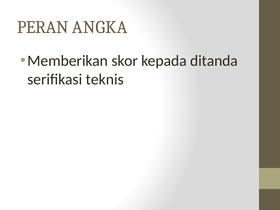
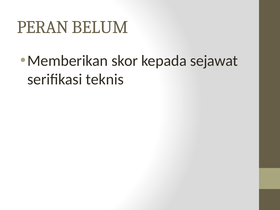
ANGKA: ANGKA -> BELUM
ditanda: ditanda -> sejawat
